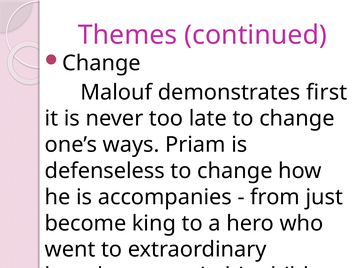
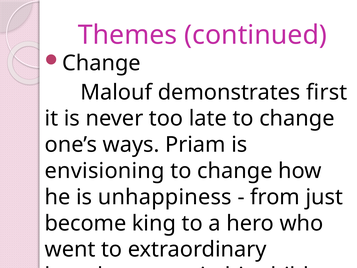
defenseless: defenseless -> envisioning
accompanies: accompanies -> unhappiness
